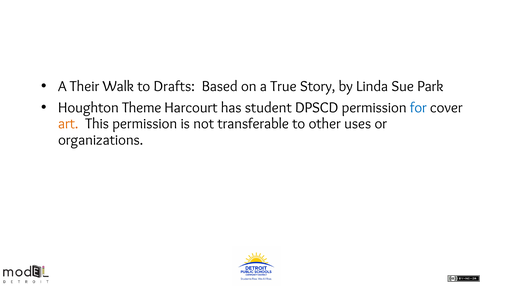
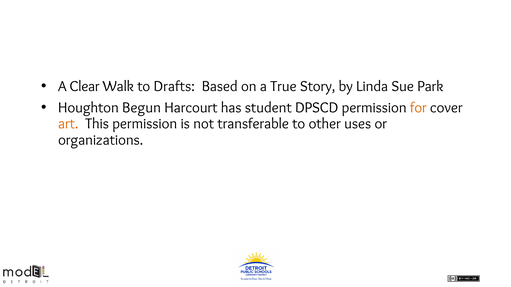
Their: Their -> Clear
Theme: Theme -> Begun
for colour: blue -> orange
